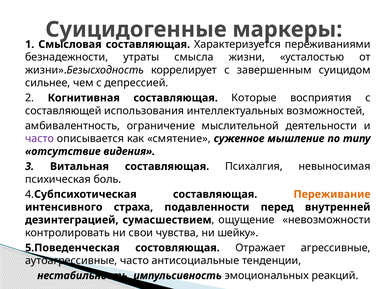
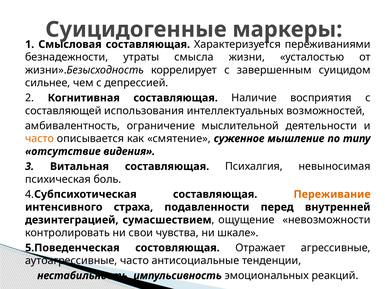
Которые: Которые -> Наличие
часто at (39, 138) colour: purple -> orange
шейку: шейку -> шкале
